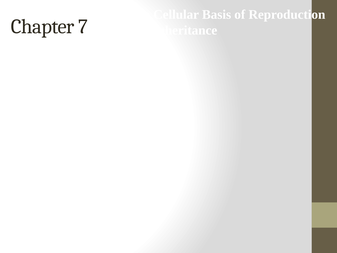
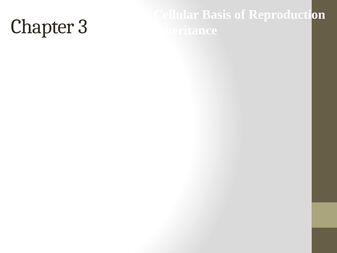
7: 7 -> 3
